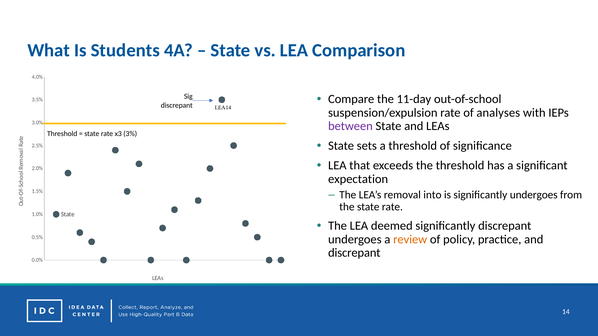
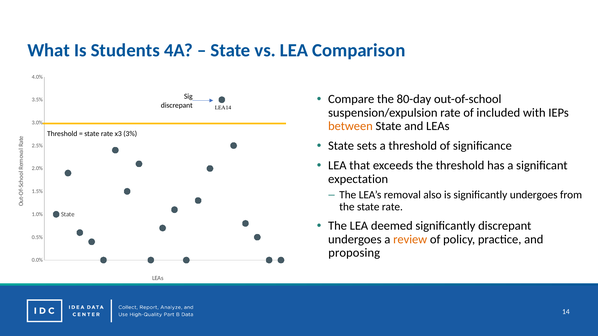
11-day: 11-day -> 80-day
analyses: analyses -> included
between colour: purple -> orange
into: into -> also
discrepant at (354, 253): discrepant -> proposing
